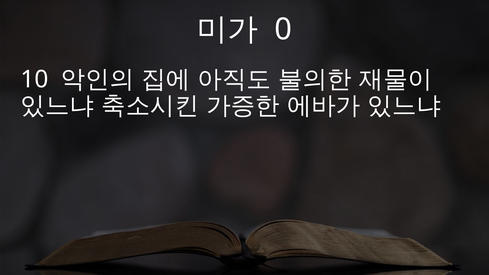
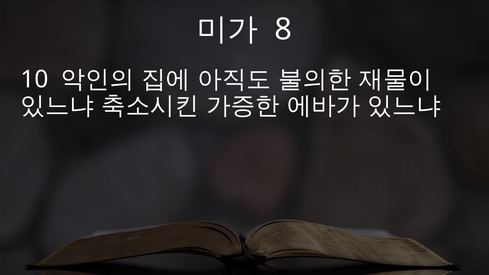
0: 0 -> 8
